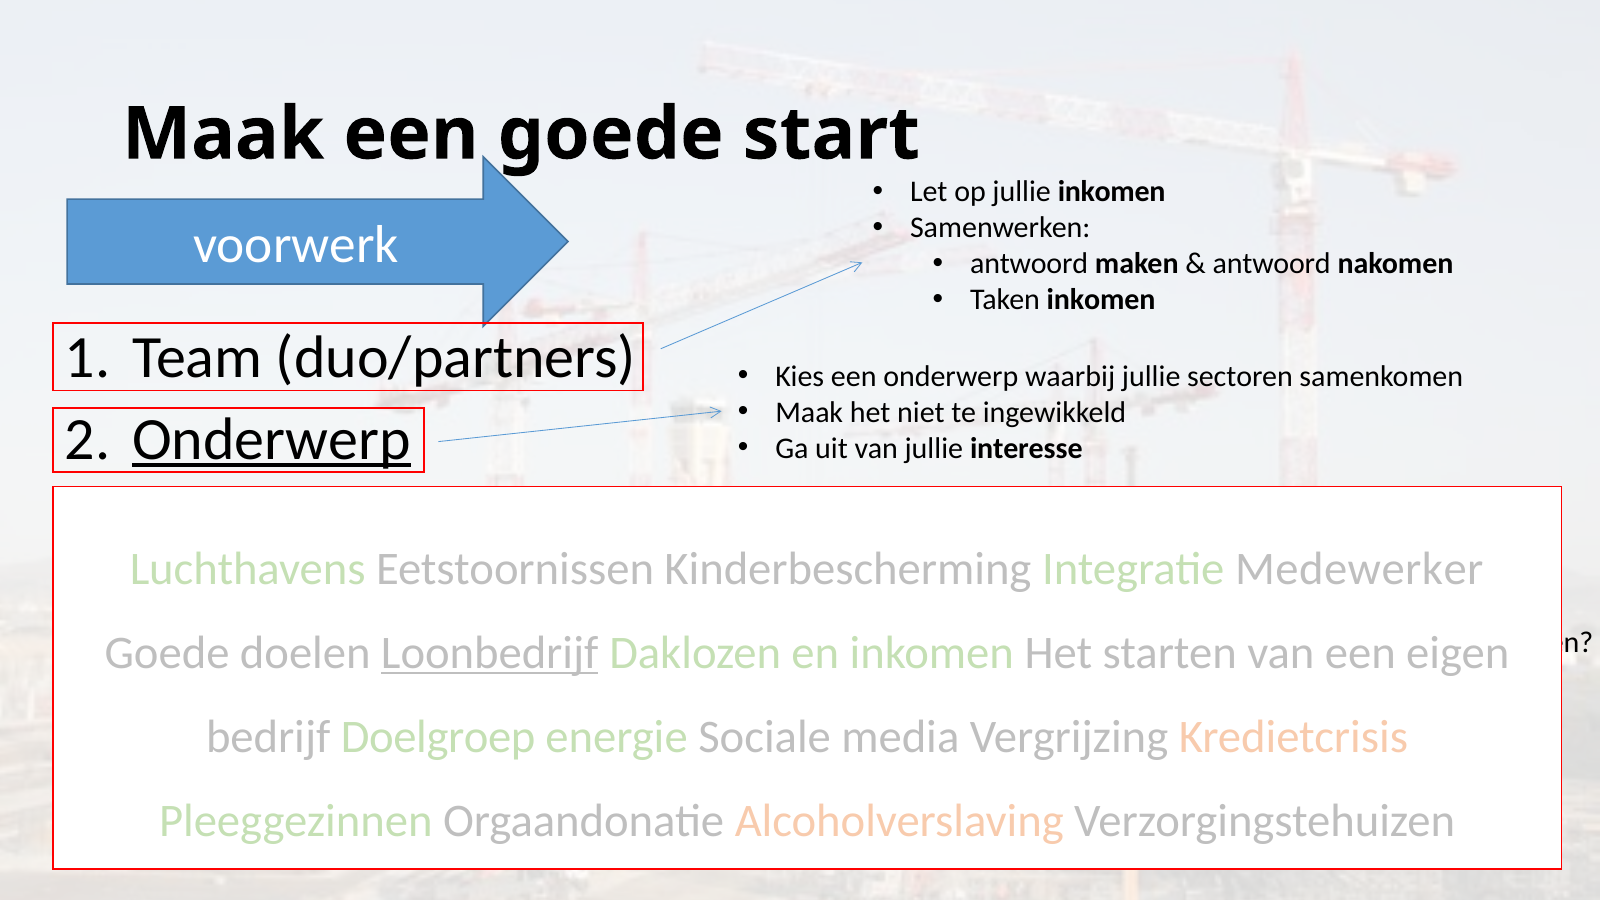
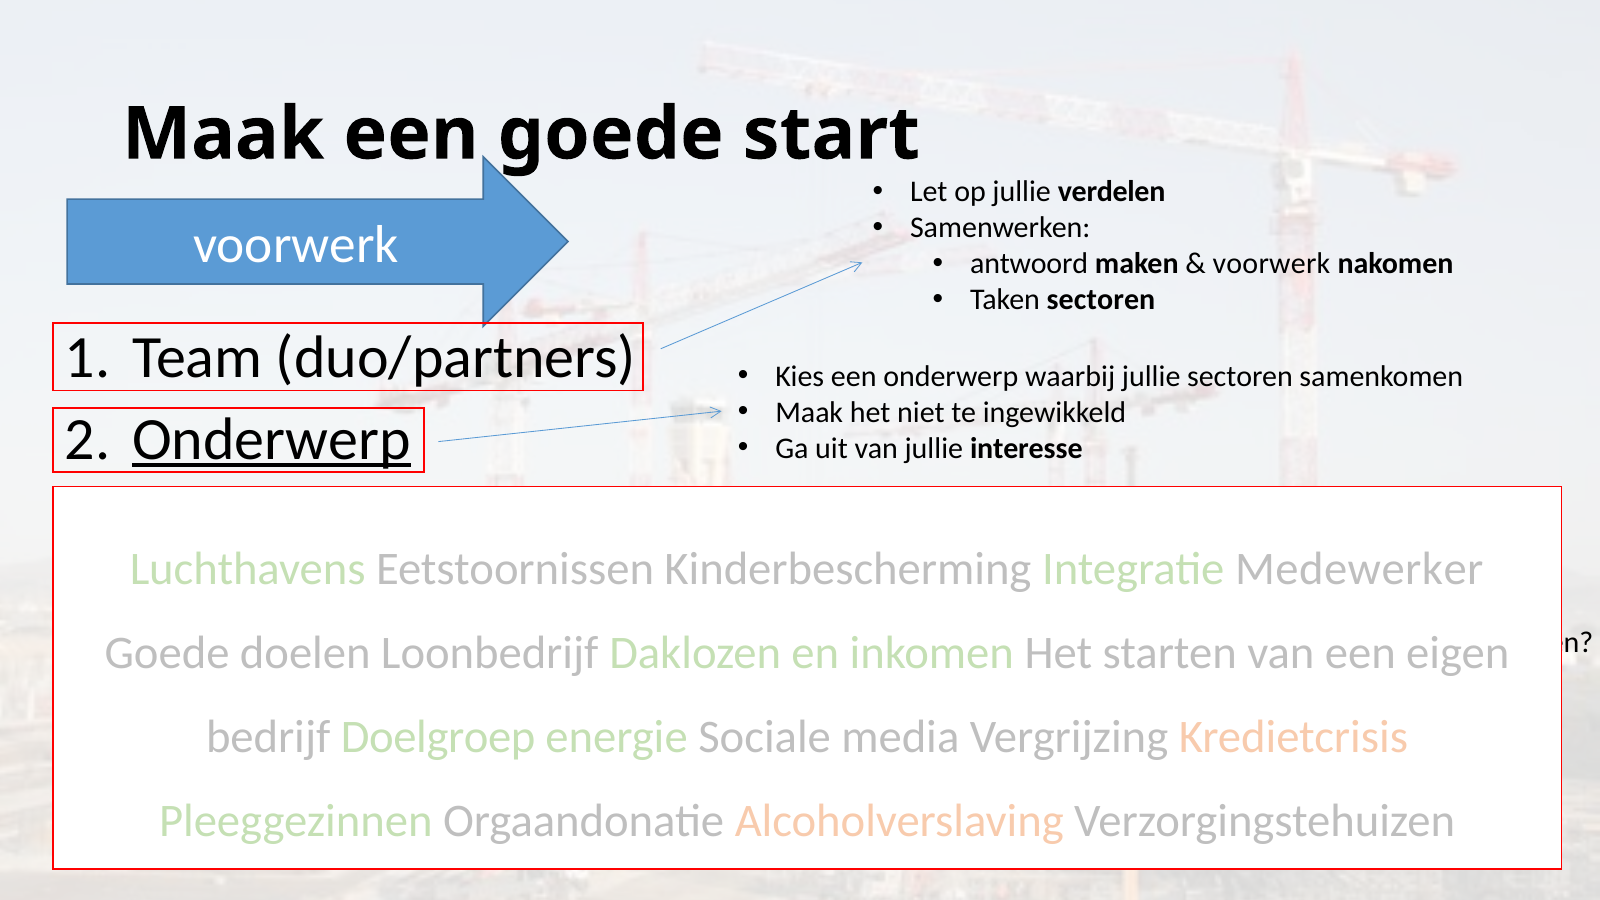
jullie inkomen: inkomen -> verdelen
antwoord at (1272, 264): antwoord -> voorwerk
Taken inkomen: inkomen -> sectoren
Loonbedrijf underline: present -> none
